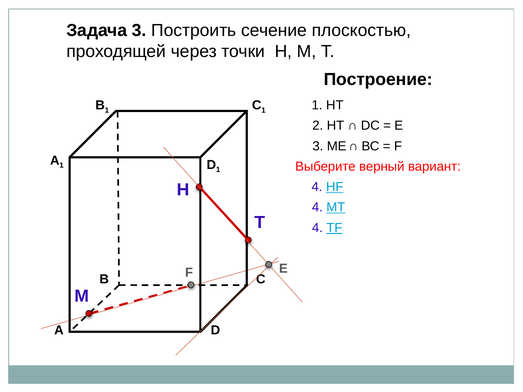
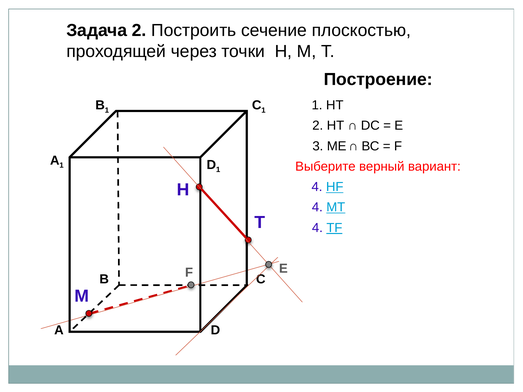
Задача 3: 3 -> 2
